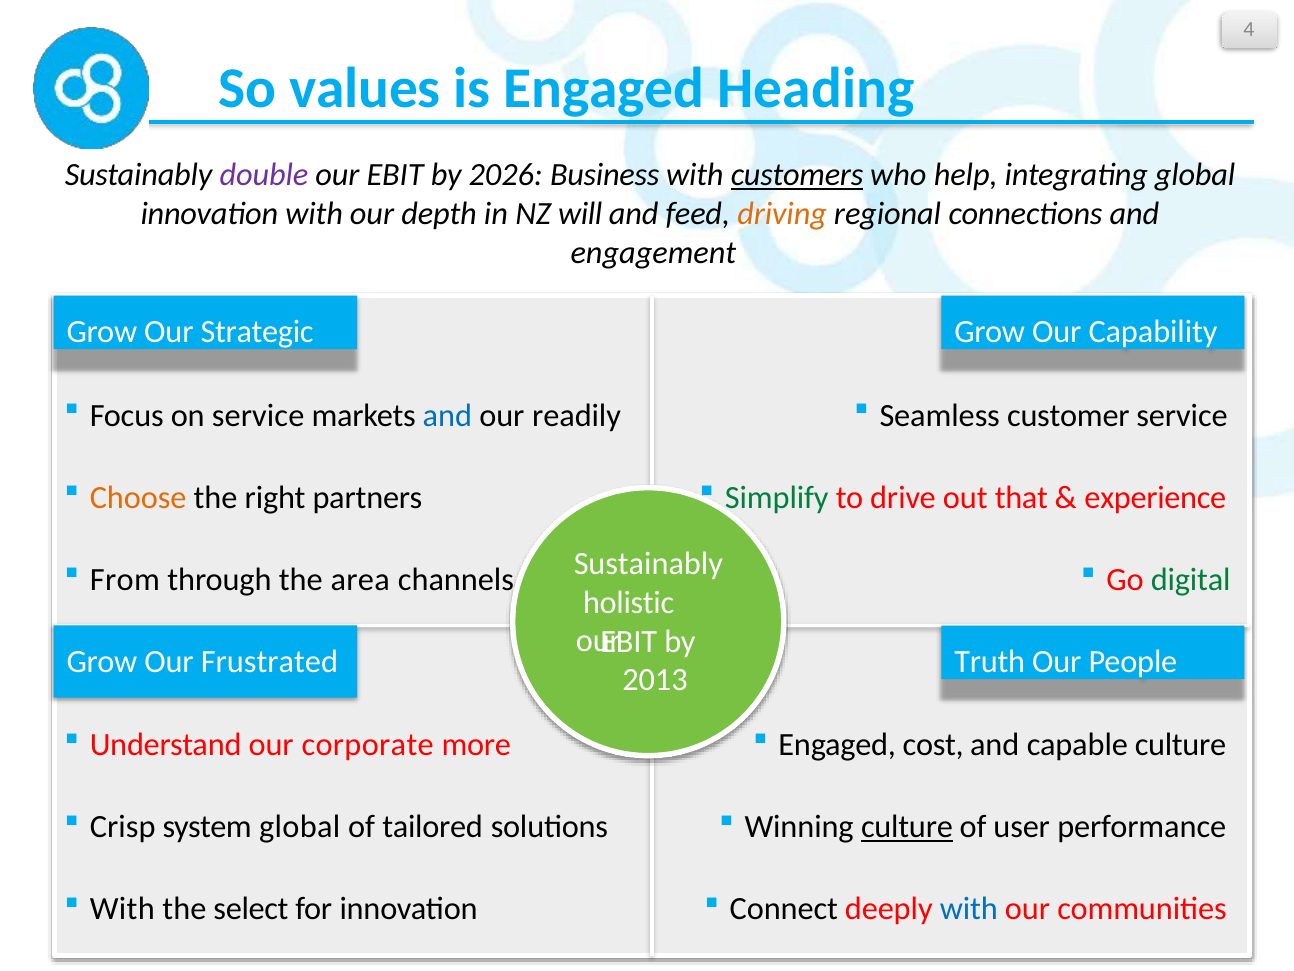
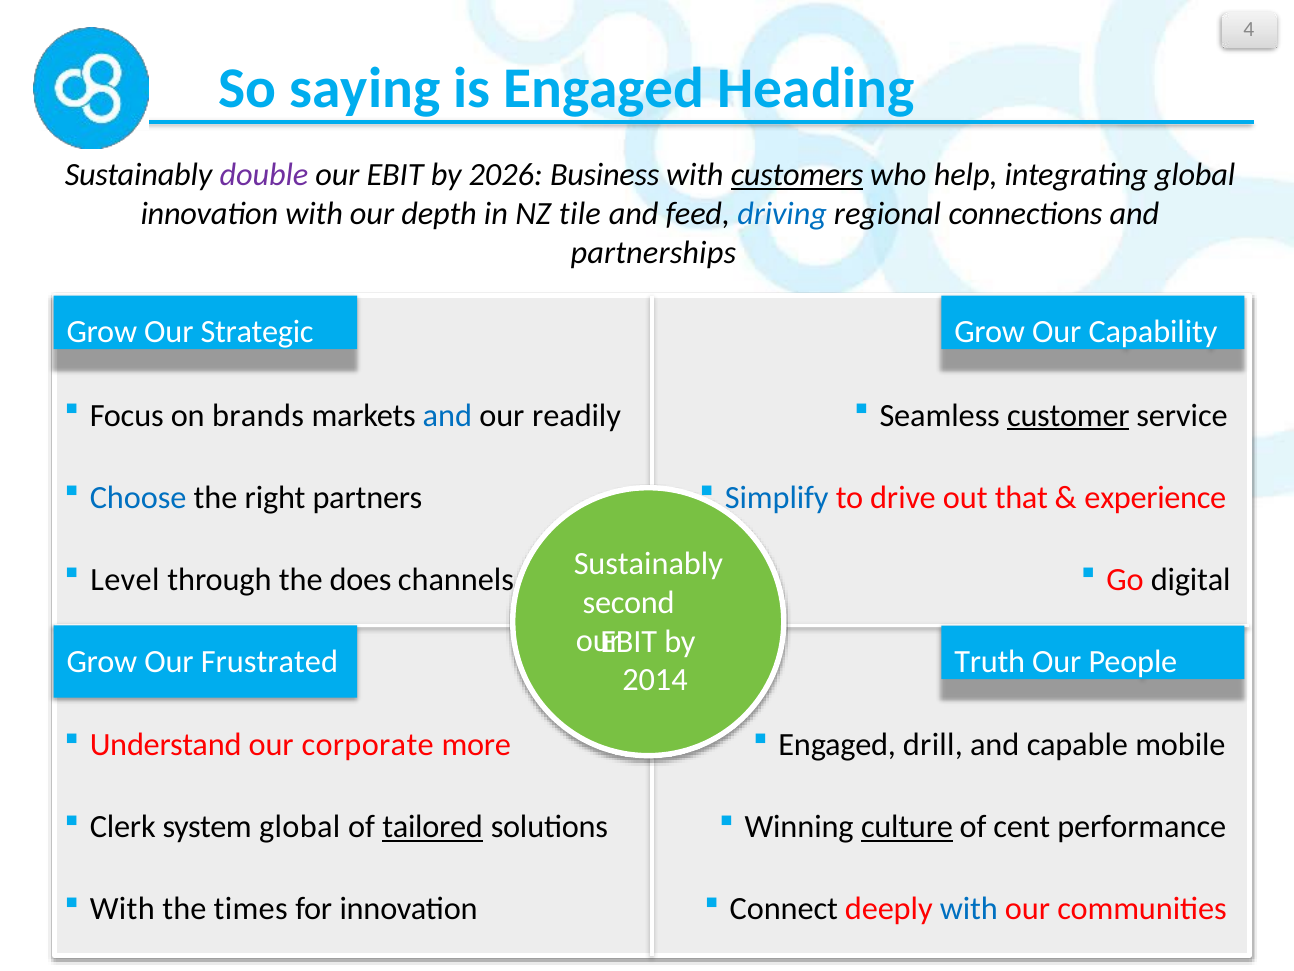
values: values -> saying
will: will -> tile
driving colour: orange -> blue
engagement: engagement -> partnerships
on service: service -> brands
customer underline: none -> present
Choose colour: orange -> blue
Simplify colour: green -> blue
From: From -> Level
area: area -> does
digital colour: green -> black
holistic: holistic -> second
2013: 2013 -> 2014
cost: cost -> drill
capable culture: culture -> mobile
Crisp: Crisp -> Clerk
tailored underline: none -> present
user: user -> cent
select: select -> times
